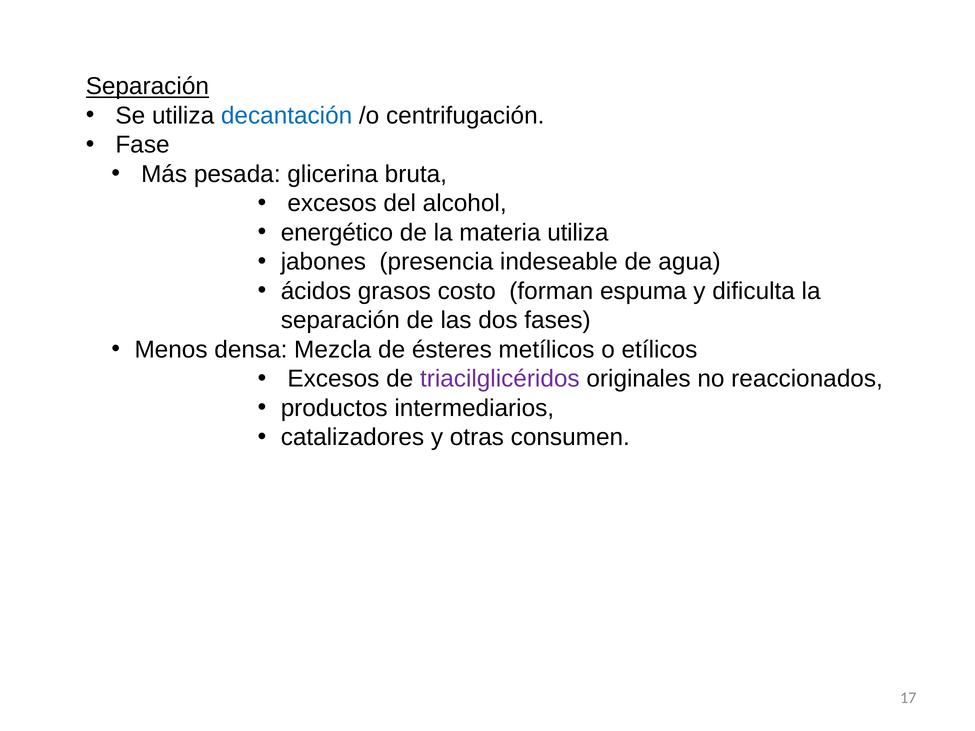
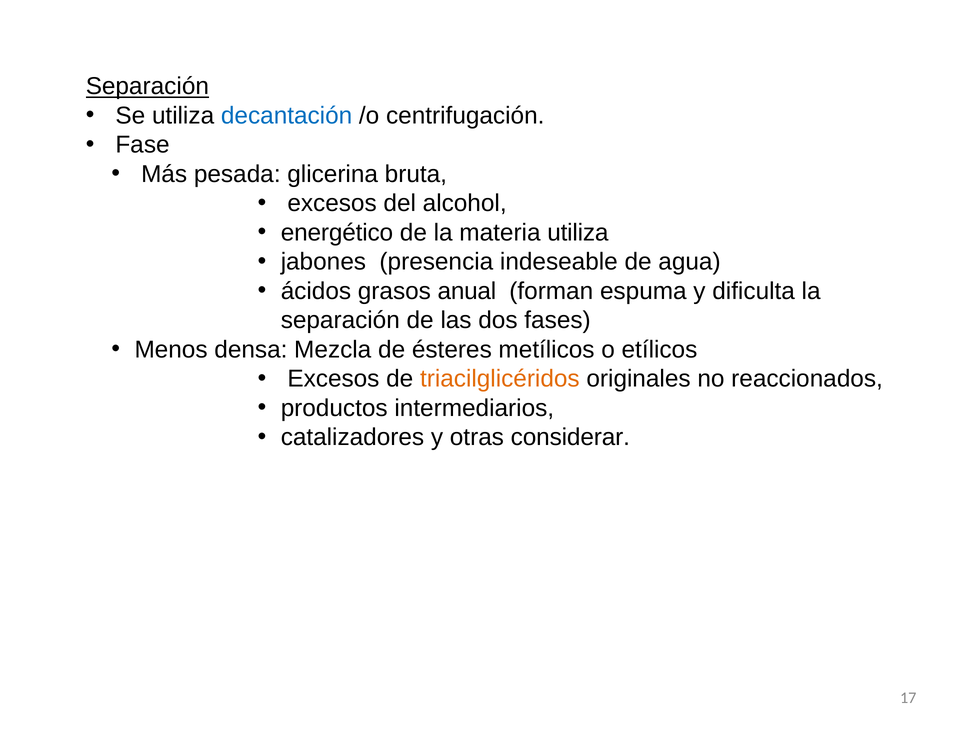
costo: costo -> anual
triacilglicéridos colour: purple -> orange
consumen: consumen -> considerar
